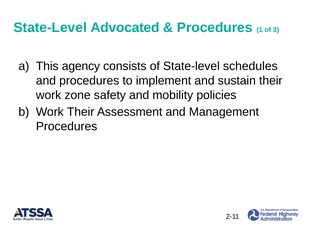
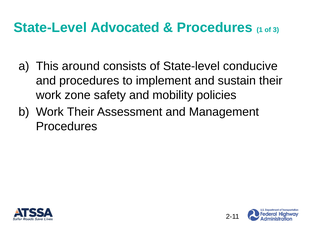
agency: agency -> around
schedules: schedules -> conducive
